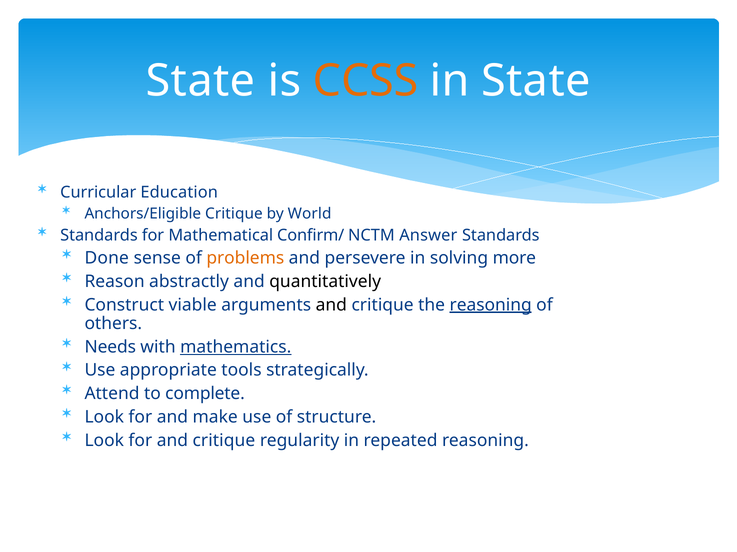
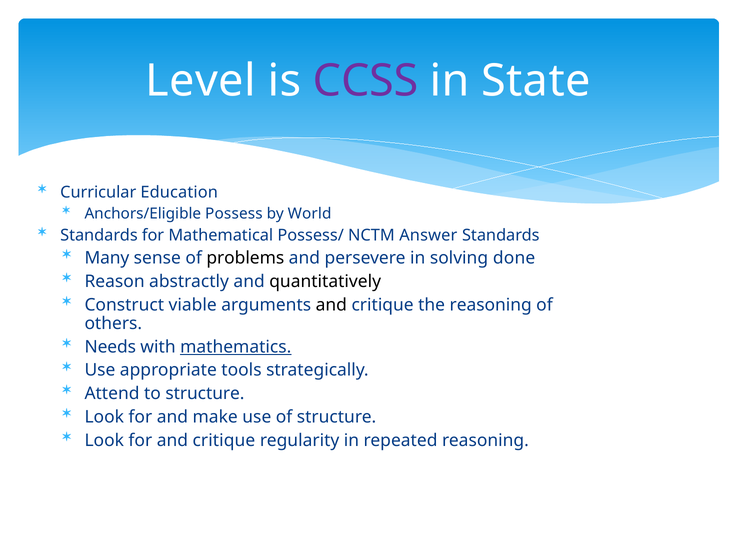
State at (200, 81): State -> Level
CCSS colour: orange -> purple
Anchors/Eligible Critique: Critique -> Possess
Confirm/: Confirm/ -> Possess/
Done: Done -> Many
problems colour: orange -> black
more: more -> done
reasoning at (491, 305) underline: present -> none
to complete: complete -> structure
